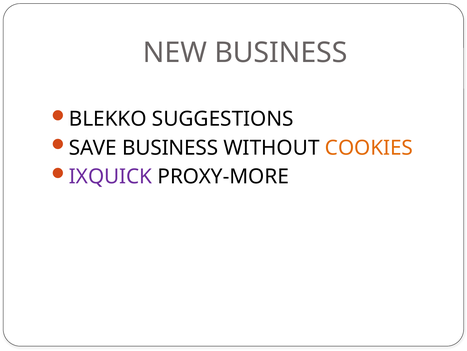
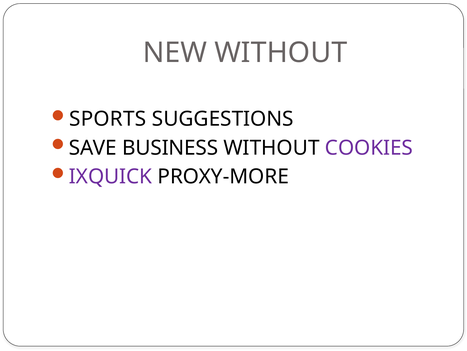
NEW BUSINESS: BUSINESS -> WITHOUT
BLEKKO: BLEKKO -> SPORTS
COOKIES colour: orange -> purple
